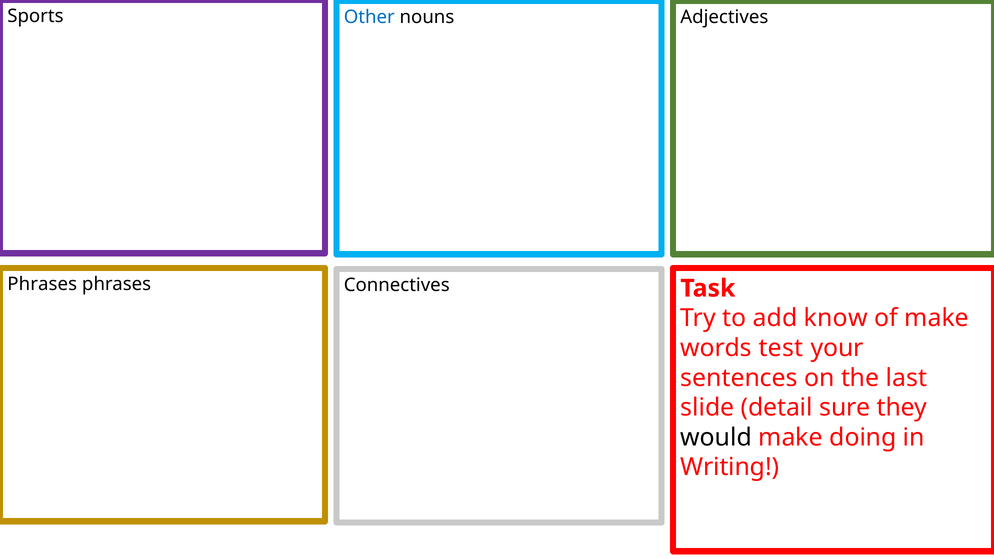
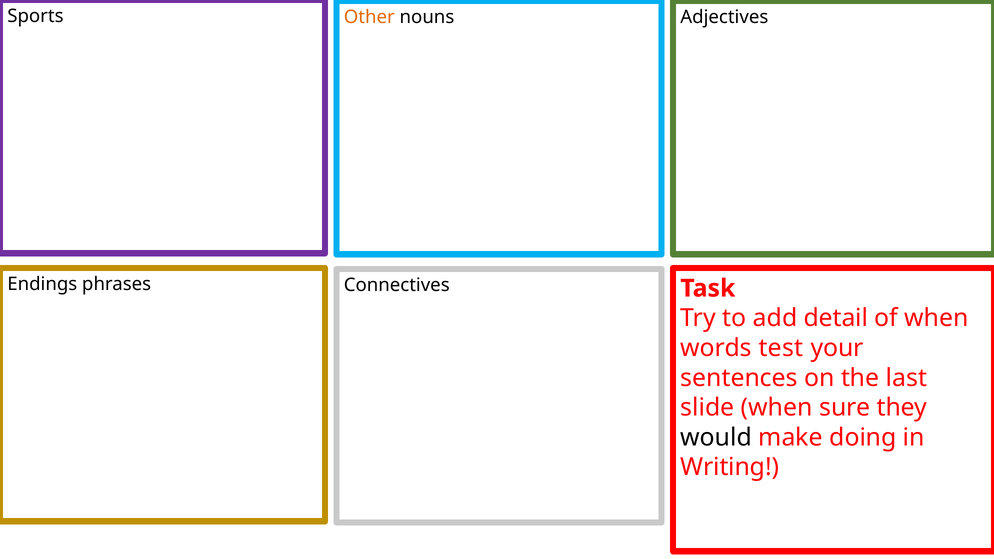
Other colour: blue -> orange
Phrases at (42, 284): Phrases -> Endings
know: know -> detail
of make: make -> when
slide detail: detail -> when
